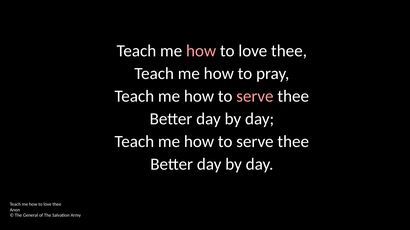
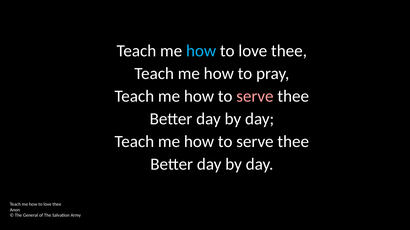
how at (201, 51) colour: pink -> light blue
